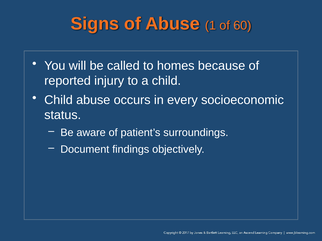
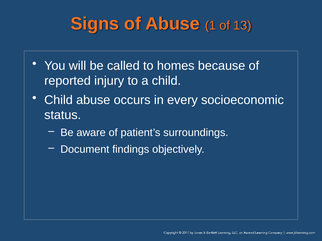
60: 60 -> 13
